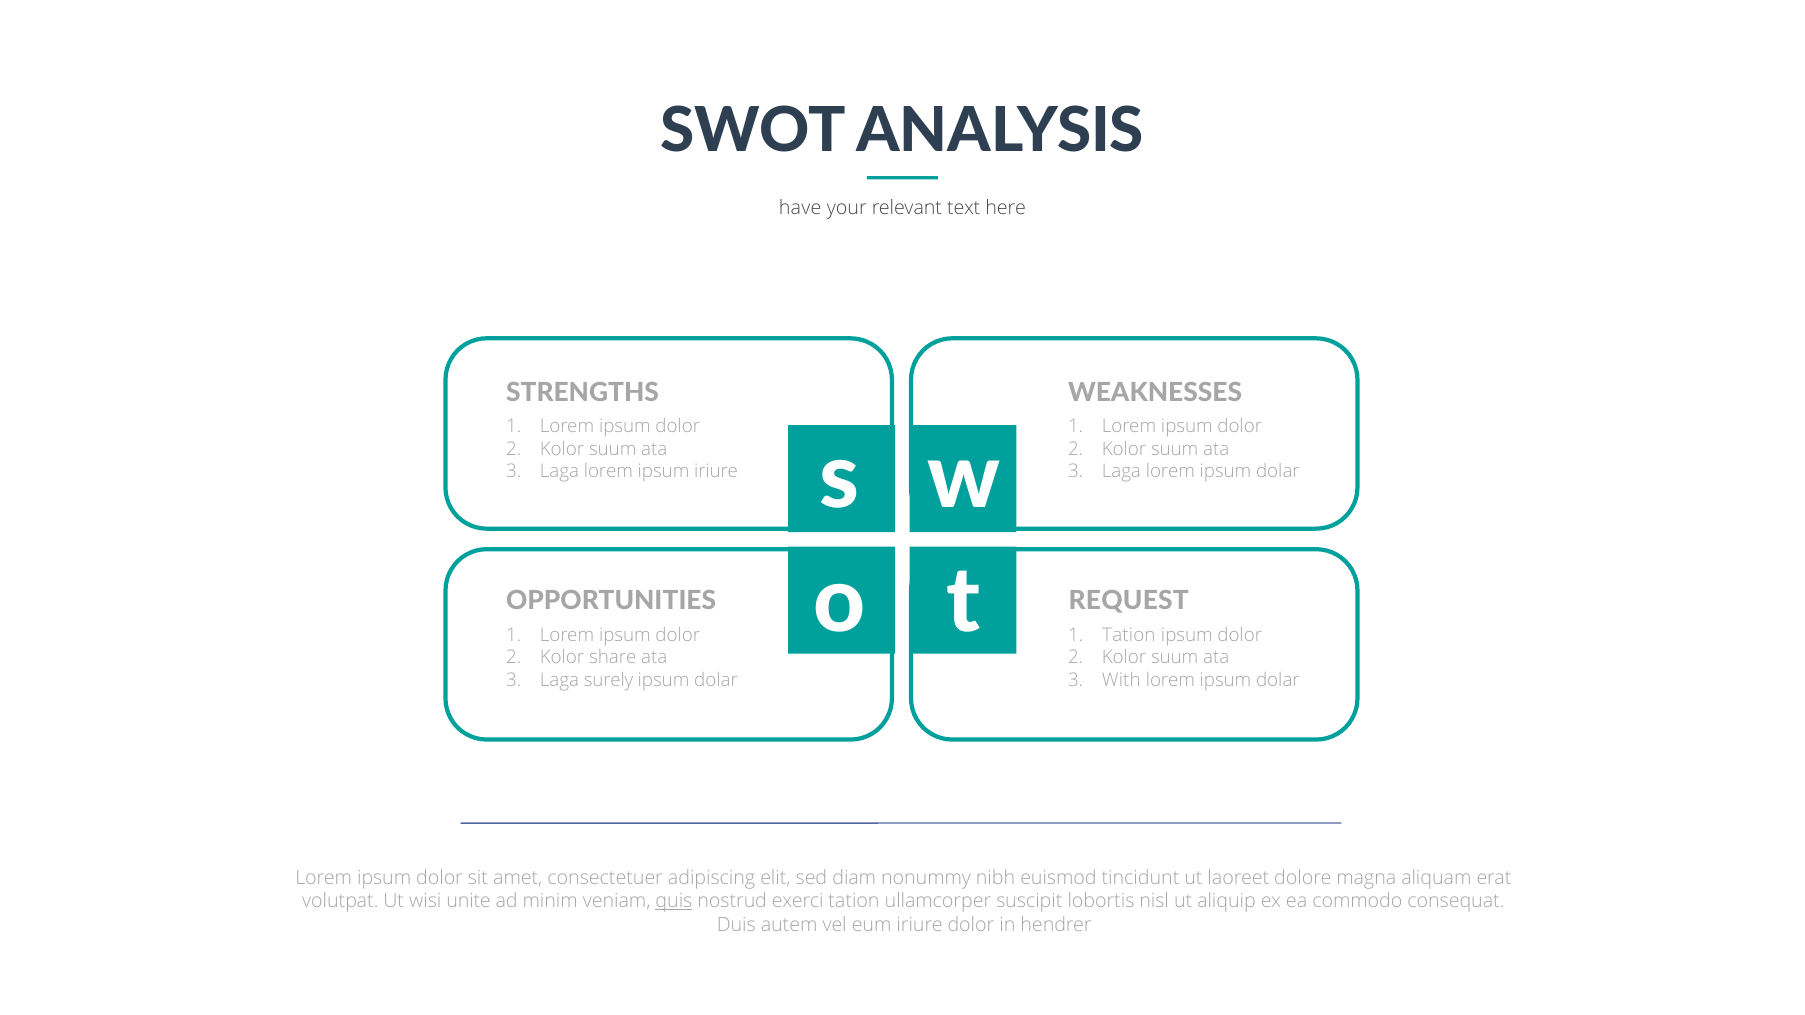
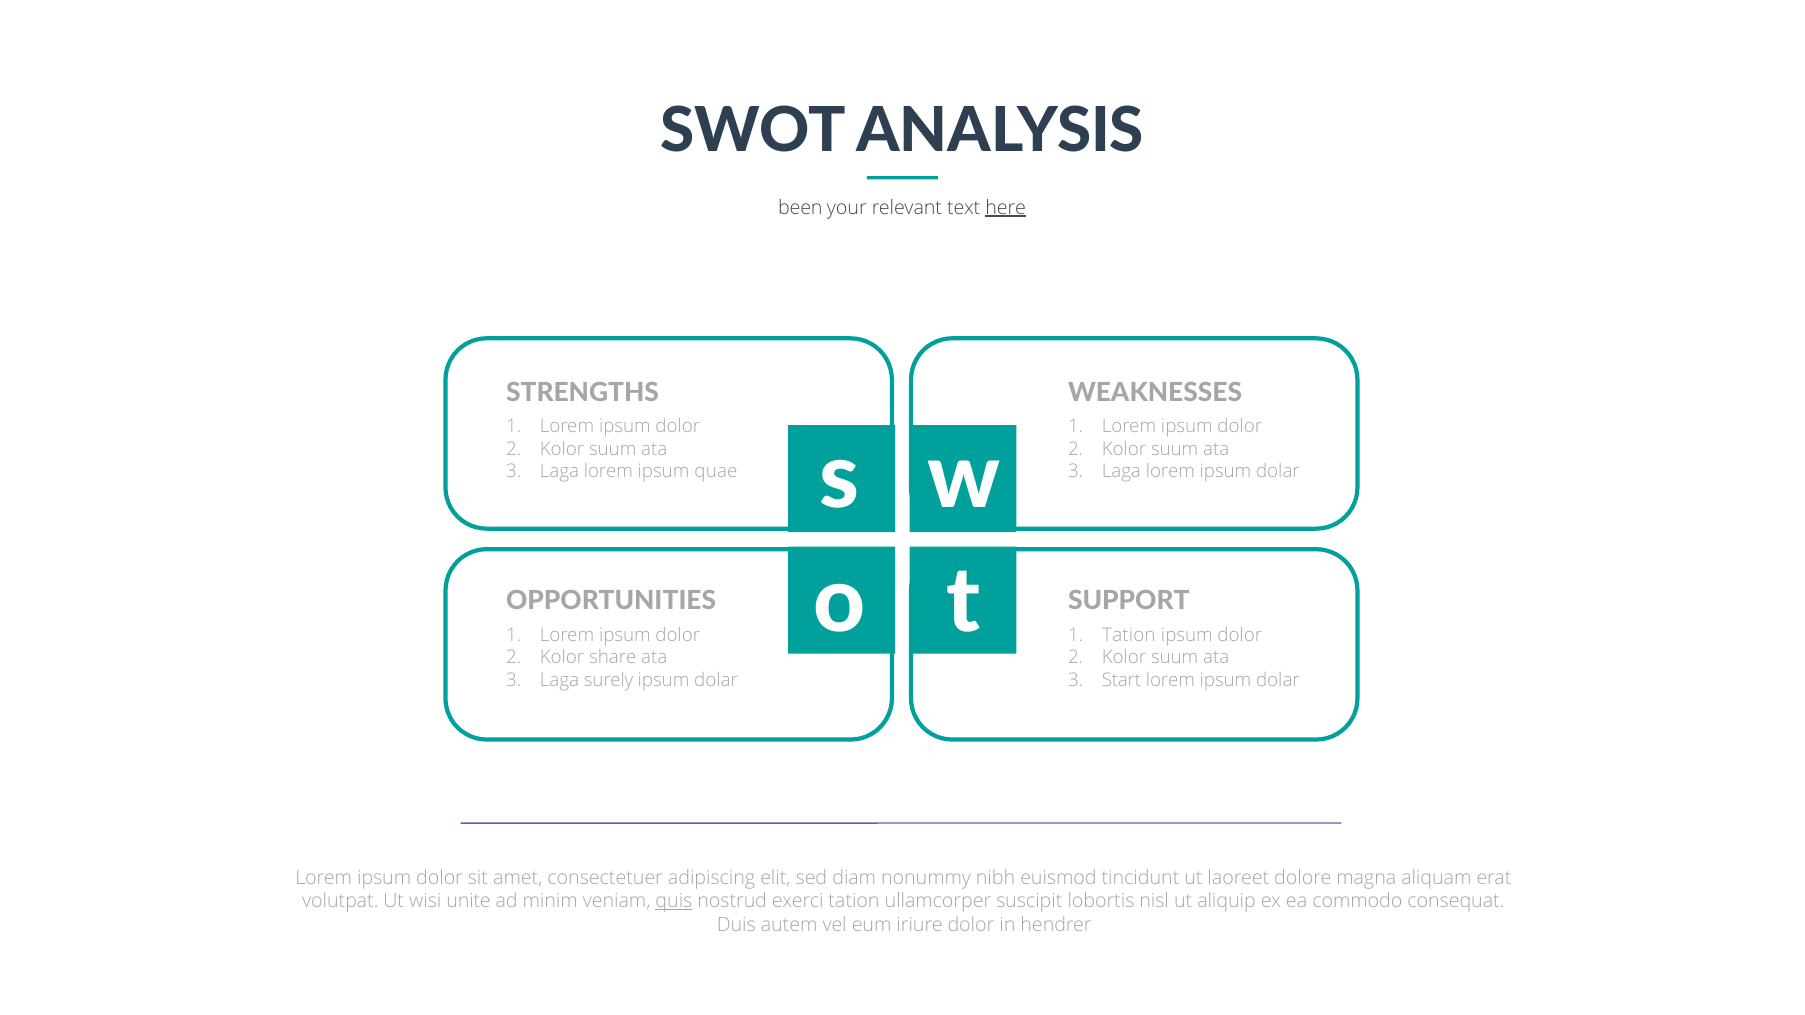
have: have -> been
here underline: none -> present
ipsum iriure: iriure -> quae
REQUEST: REQUEST -> SUPPORT
With: With -> Start
